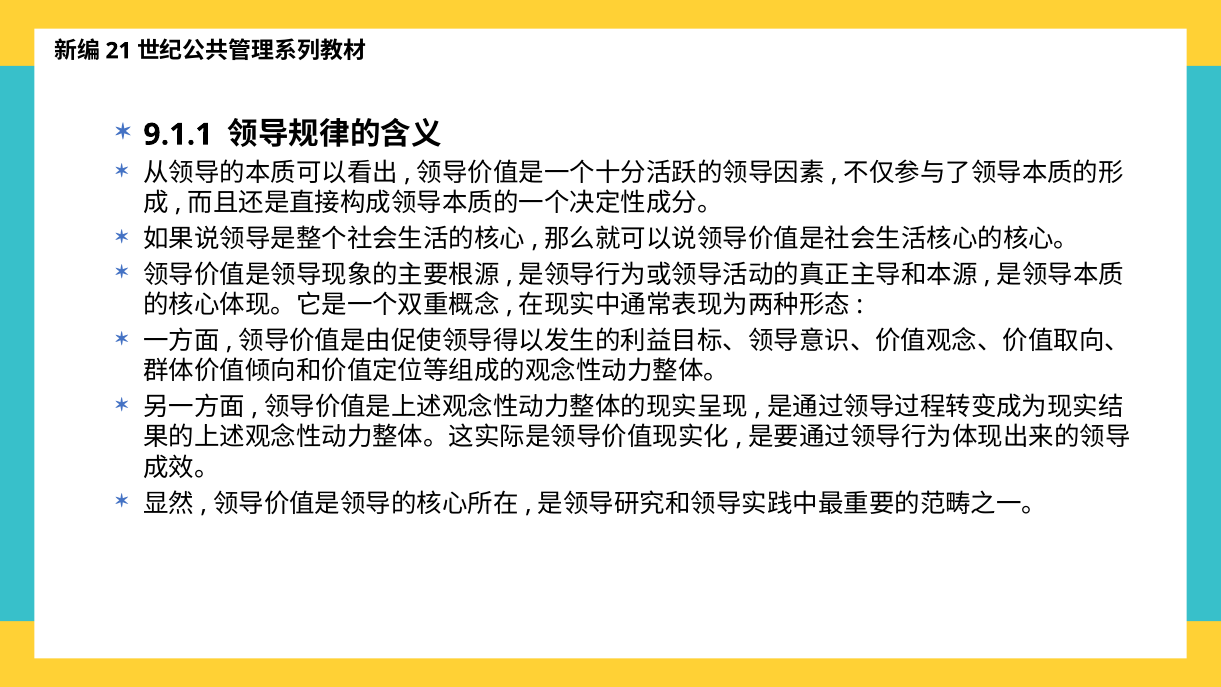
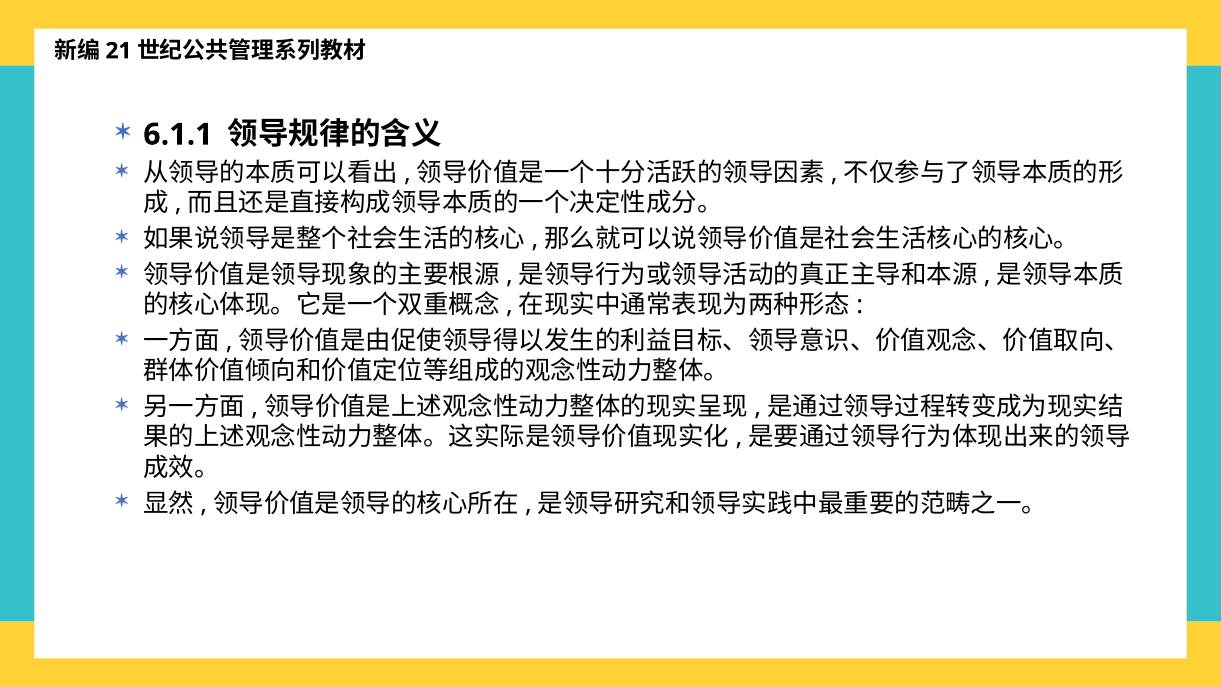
9.1.1: 9.1.1 -> 6.1.1
